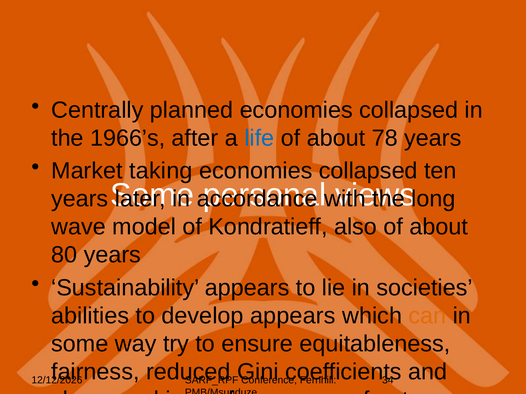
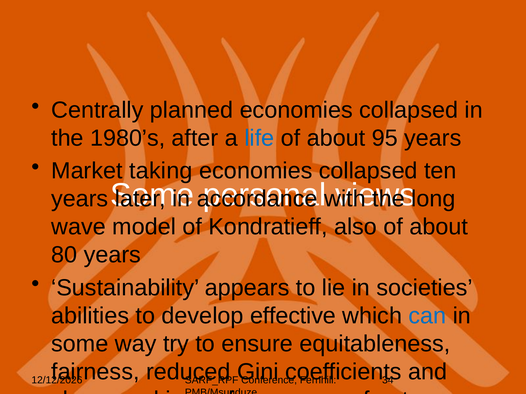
1966’s: 1966’s -> 1980’s
78: 78 -> 95
develop appears: appears -> effective
can colour: orange -> blue
